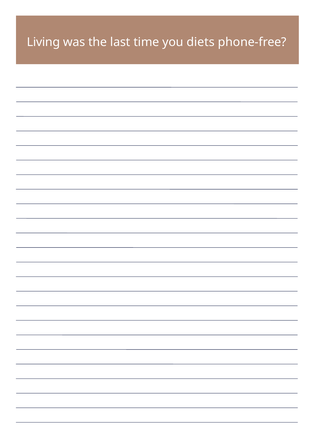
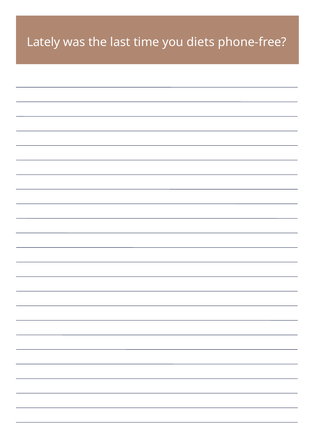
Living: Living -> Lately
